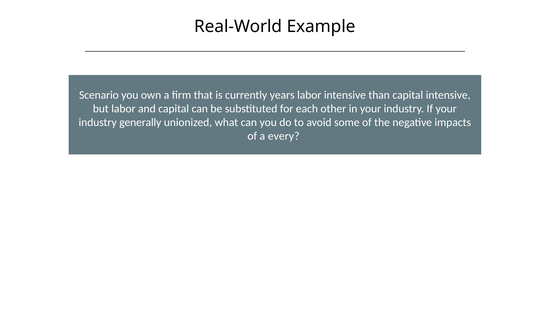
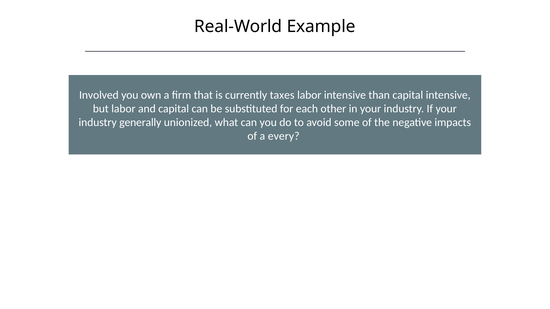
Scenario: Scenario -> Involved
years: years -> taxes
